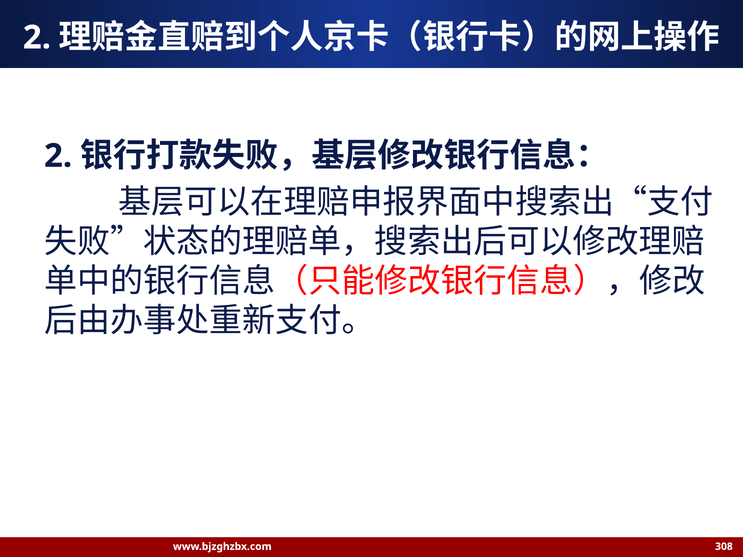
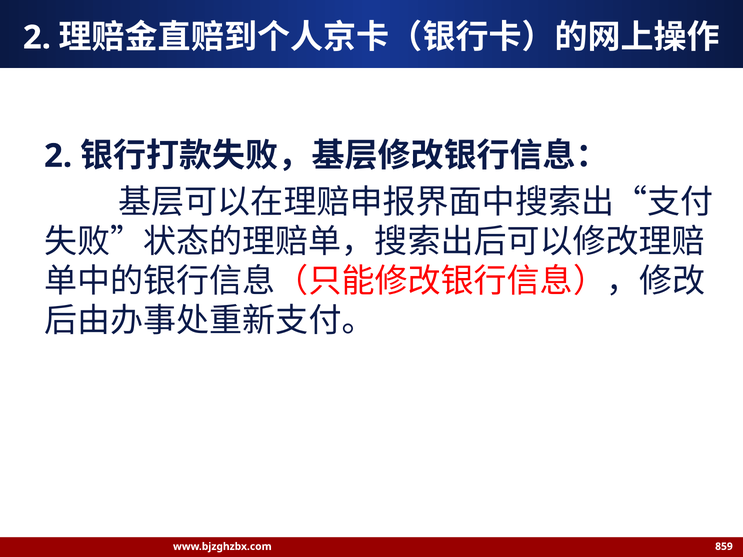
308: 308 -> 859
